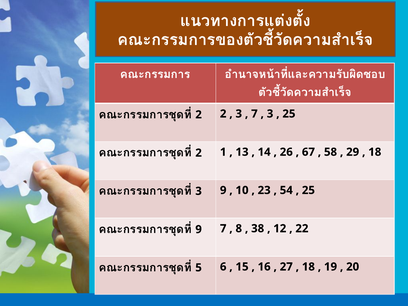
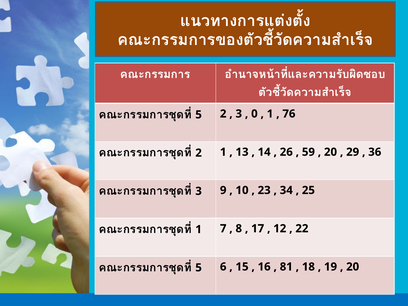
2 at (199, 115): 2 -> 5
7 at (254, 114): 7 -> 0
3 at (270, 114): 3 -> 1
25 at (289, 114): 25 -> 76
67: 67 -> 59
58 at (331, 152): 58 -> 20
18 at (375, 152): 18 -> 36
54: 54 -> 34
9 at (199, 229): 9 -> 1
38: 38 -> 17
27: 27 -> 81
